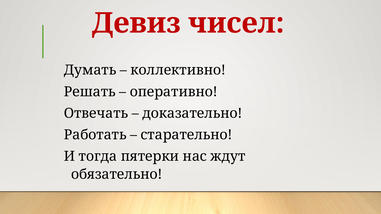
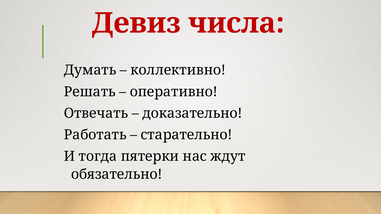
чисел: чисел -> числа
